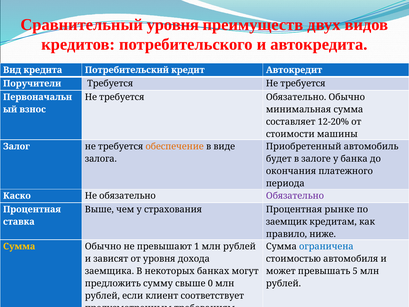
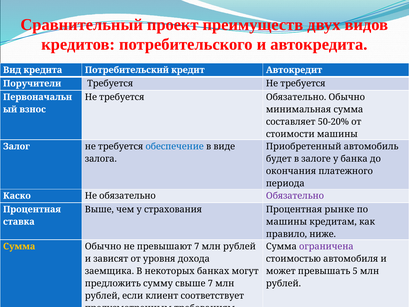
Сравнительный уровня: уровня -> проект
12-20%: 12-20% -> 50-20%
обеспечение colour: orange -> blue
заемщик at (287, 222): заемщик -> машины
превышают 1: 1 -> 7
ограничена colour: blue -> purple
свыше 0: 0 -> 7
